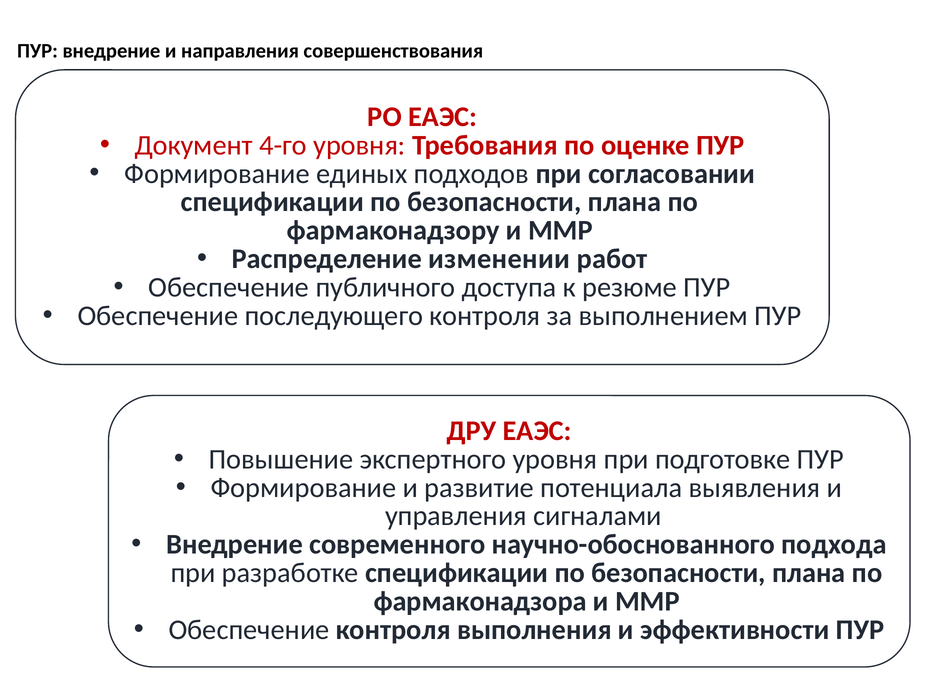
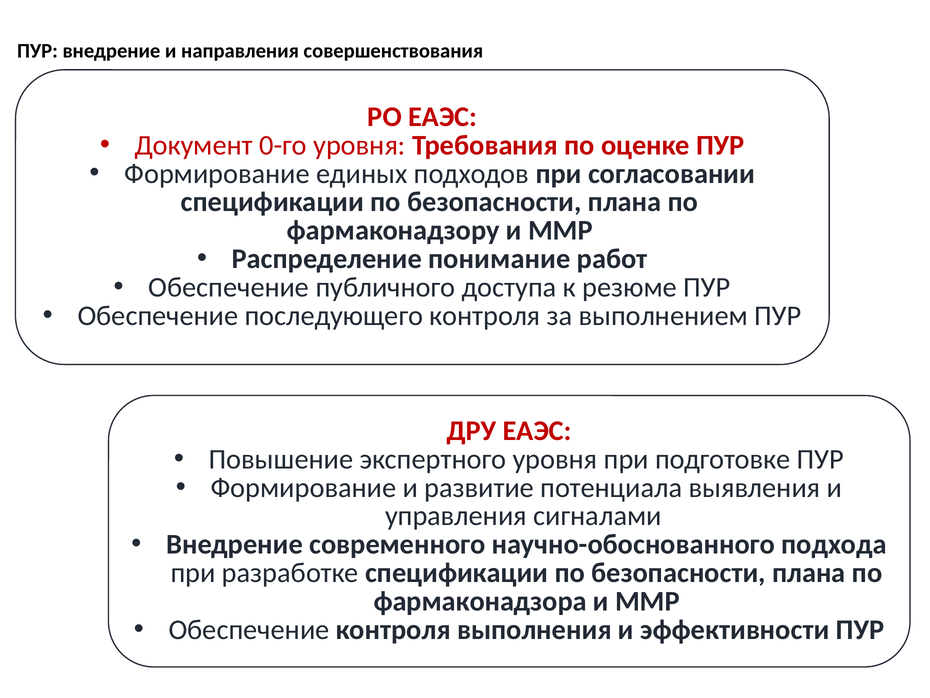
4-го: 4-го -> 0-го
изменении: изменении -> понимание
